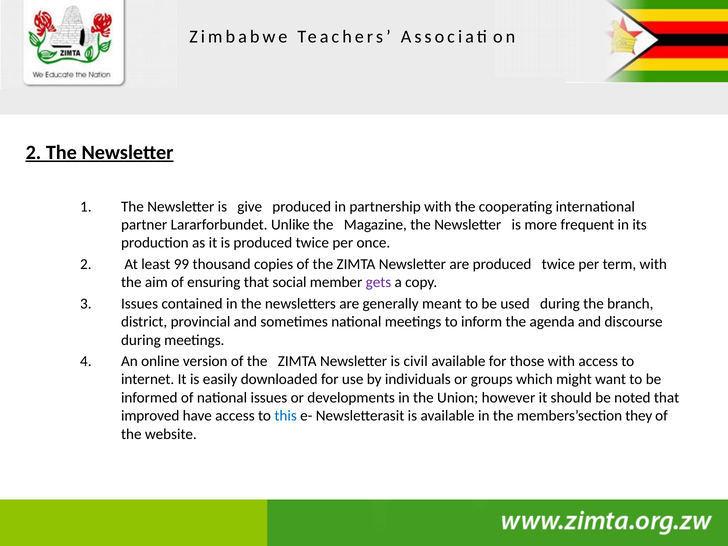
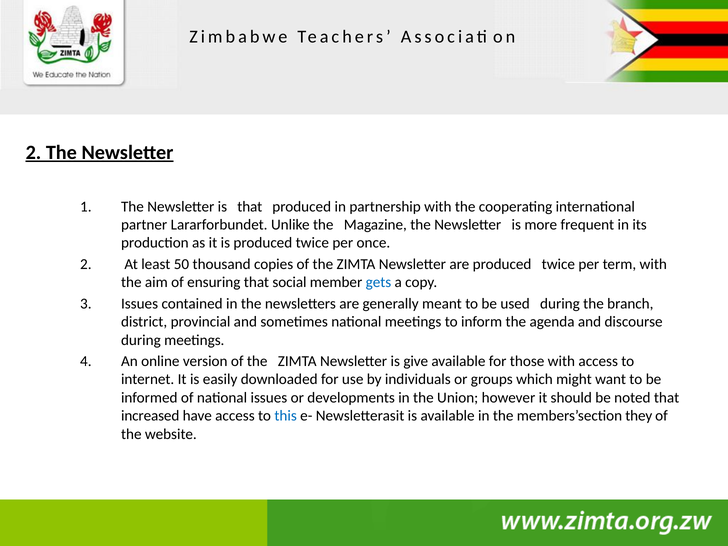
is give: give -> that
99: 99 -> 50
gets colour: purple -> blue
civil: civil -> give
improved: improved -> increased
